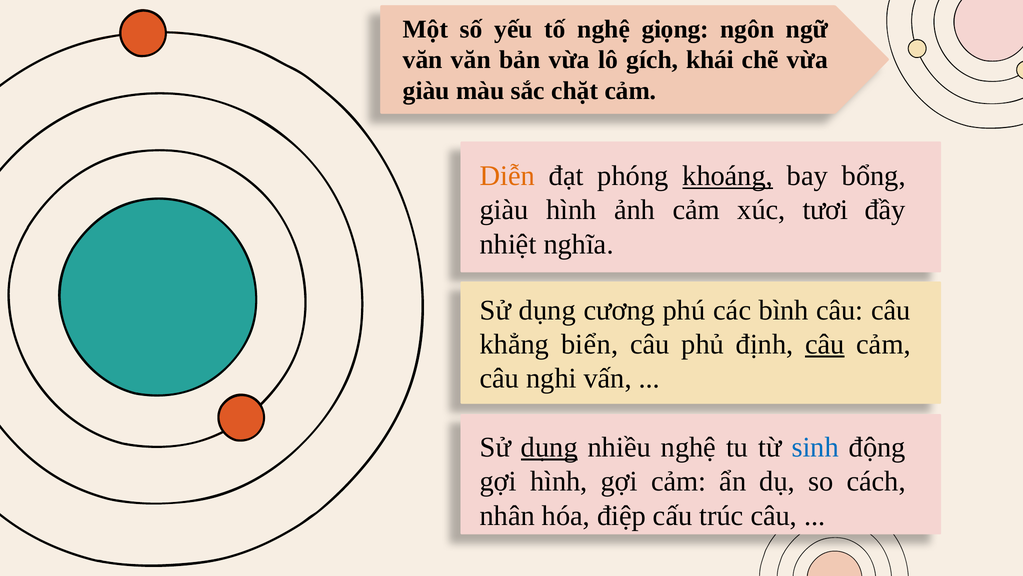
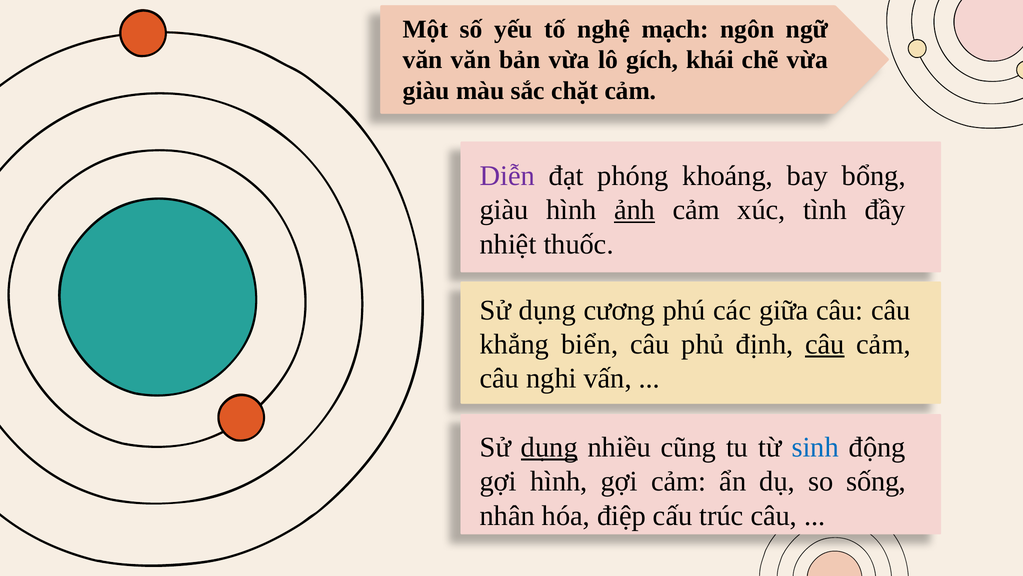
giọng: giọng -> mạch
Diễn colour: orange -> purple
khoáng underline: present -> none
ảnh underline: none -> present
tươi: tươi -> tình
nghĩa: nghĩa -> thuốc
bình: bình -> giữa
nhiều nghệ: nghệ -> cũng
cách: cách -> sống
